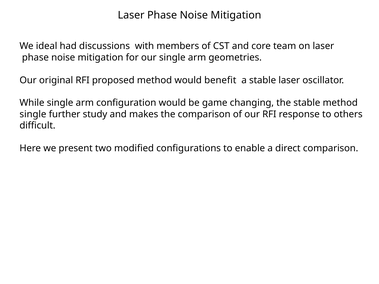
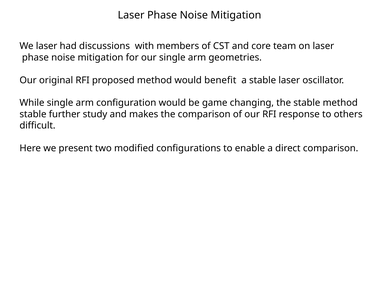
We ideal: ideal -> laser
single at (33, 114): single -> stable
